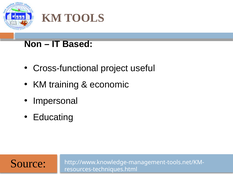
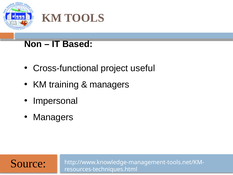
economic at (109, 84): economic -> managers
Educating at (53, 117): Educating -> Managers
